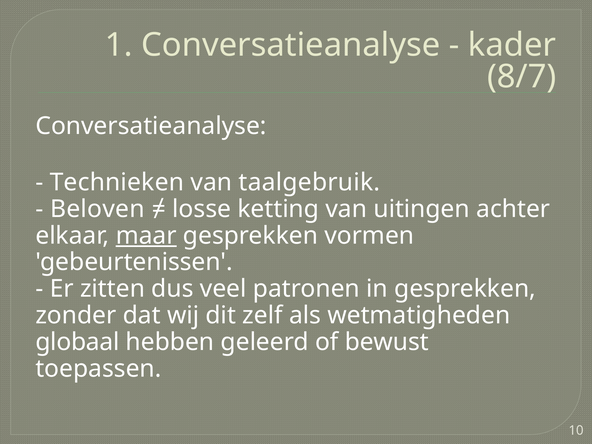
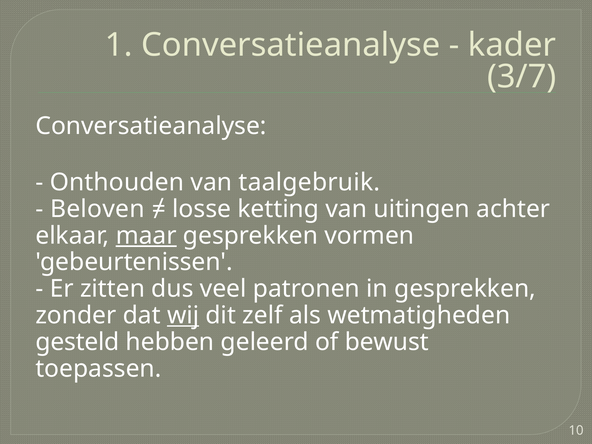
8/7: 8/7 -> 3/7
Technieken: Technieken -> Onthouden
wij underline: none -> present
globaal: globaal -> gesteld
